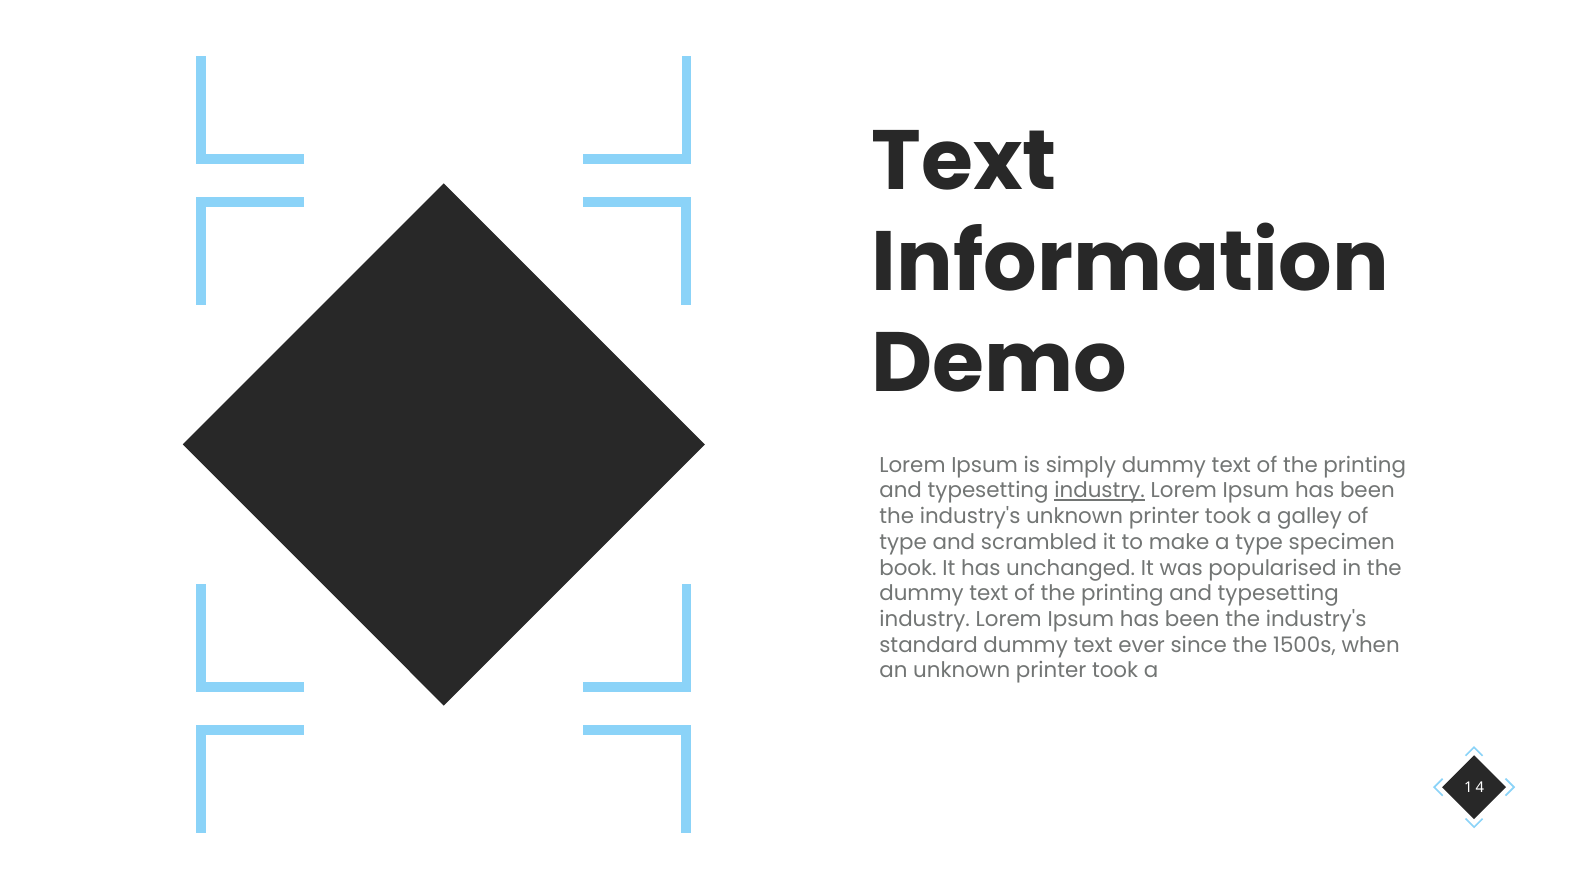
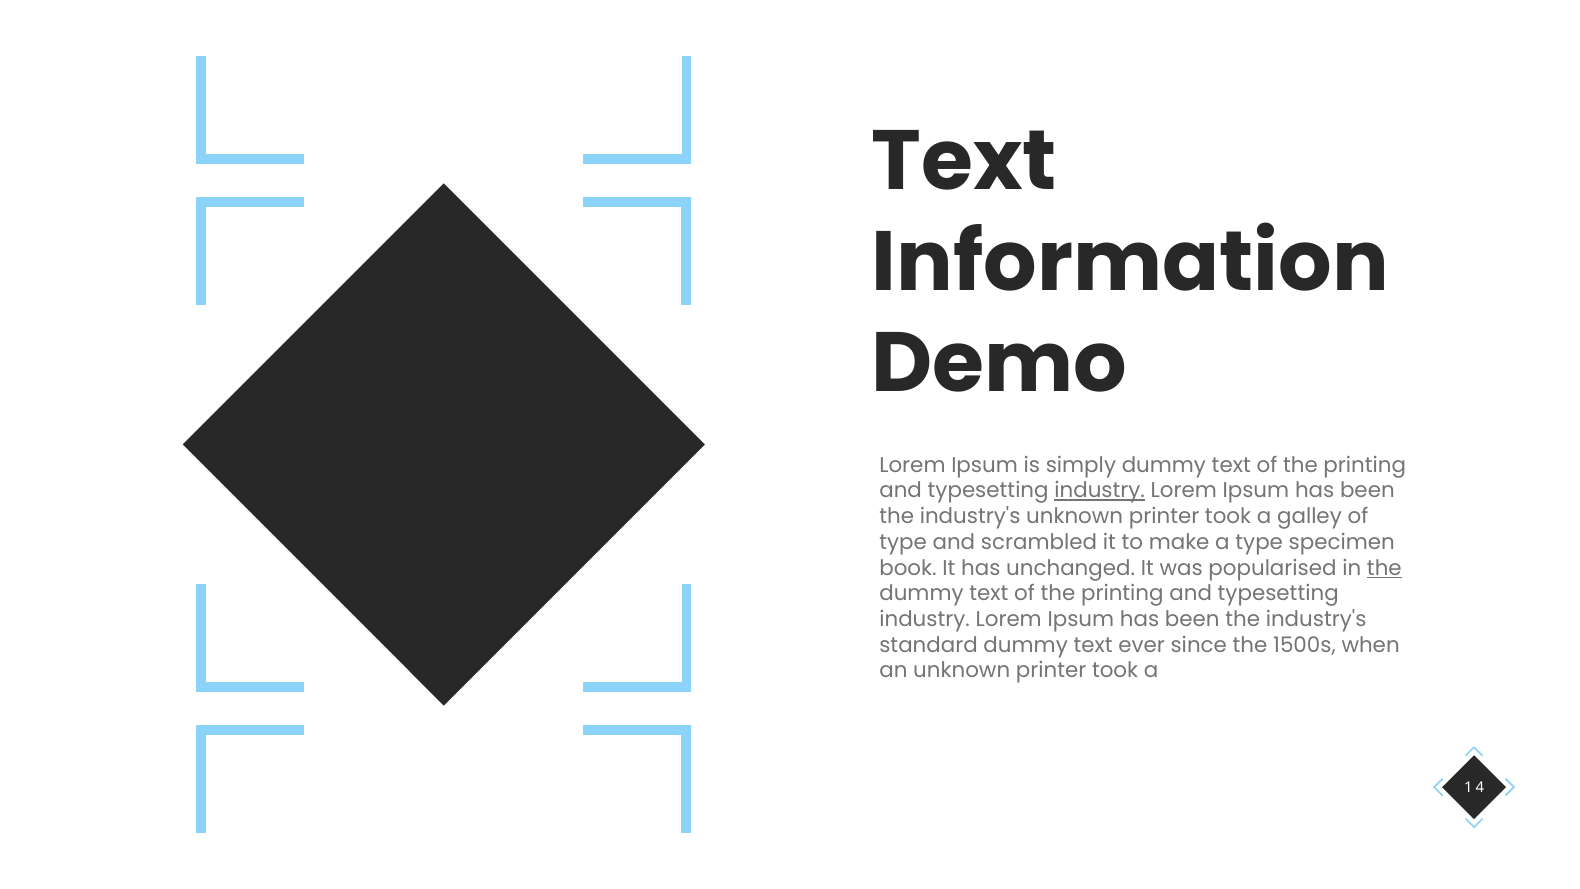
the at (1384, 568) underline: none -> present
